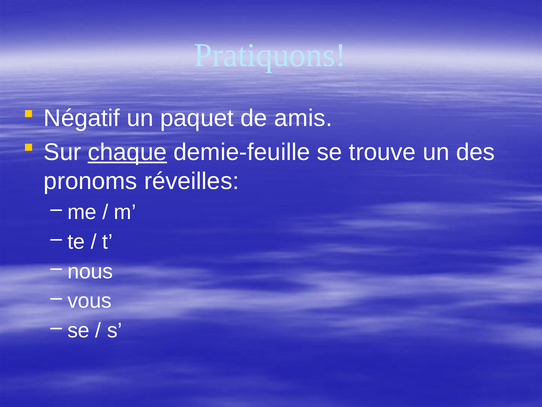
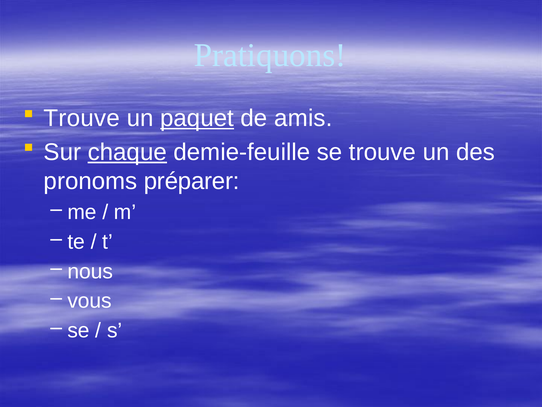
Négatif at (82, 118): Négatif -> Trouve
paquet underline: none -> present
réveilles: réveilles -> préparer
